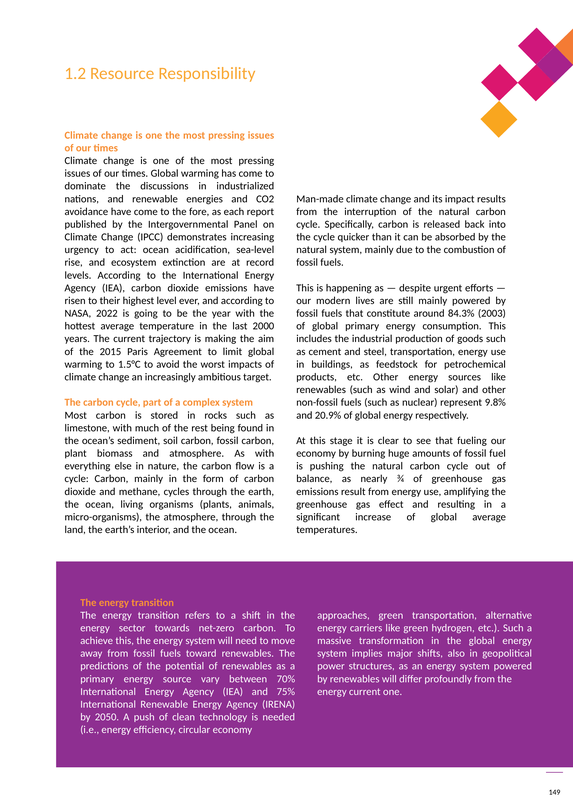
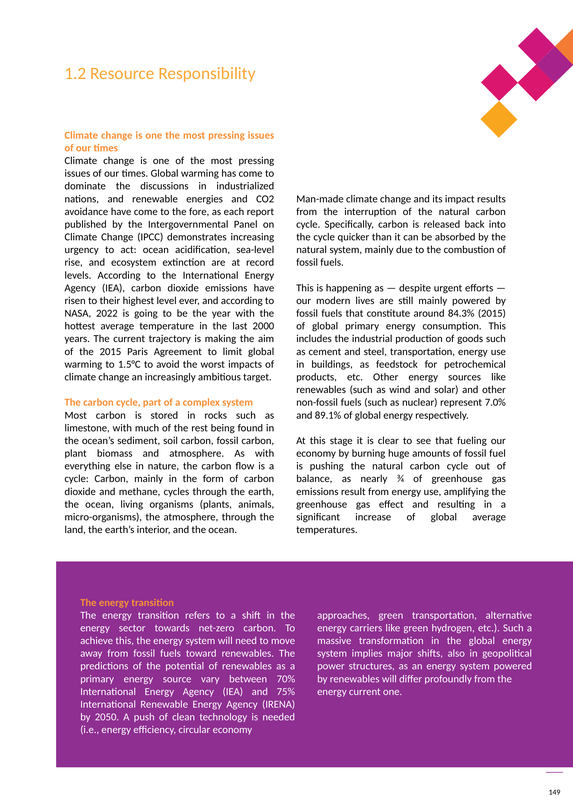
84.3% 2003: 2003 -> 2015
9.8%: 9.8% -> 7.0%
20.9%: 20.9% -> 89.1%
